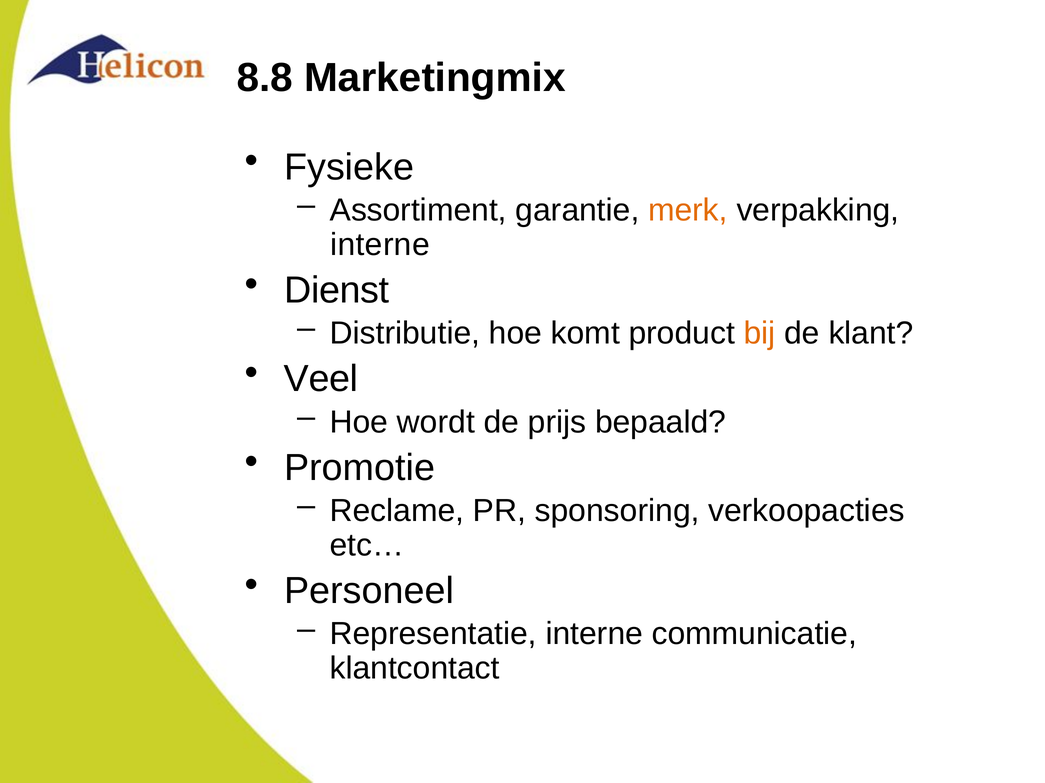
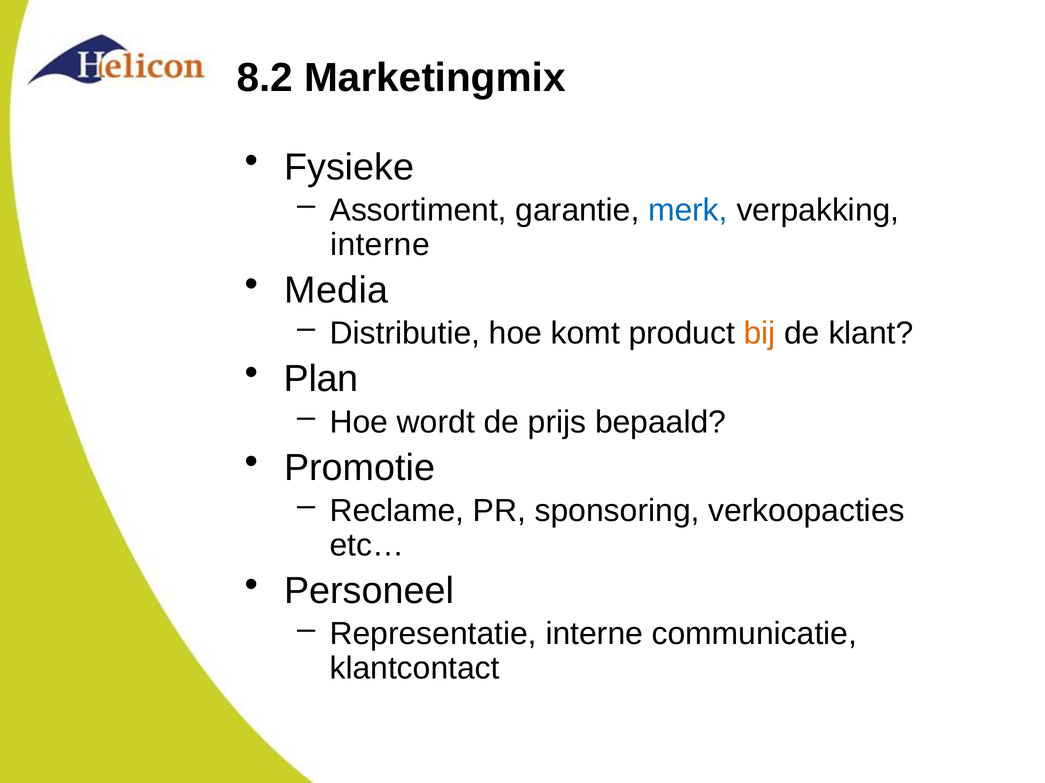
8.8: 8.8 -> 8.2
merk colour: orange -> blue
Dienst: Dienst -> Media
Veel: Veel -> Plan
